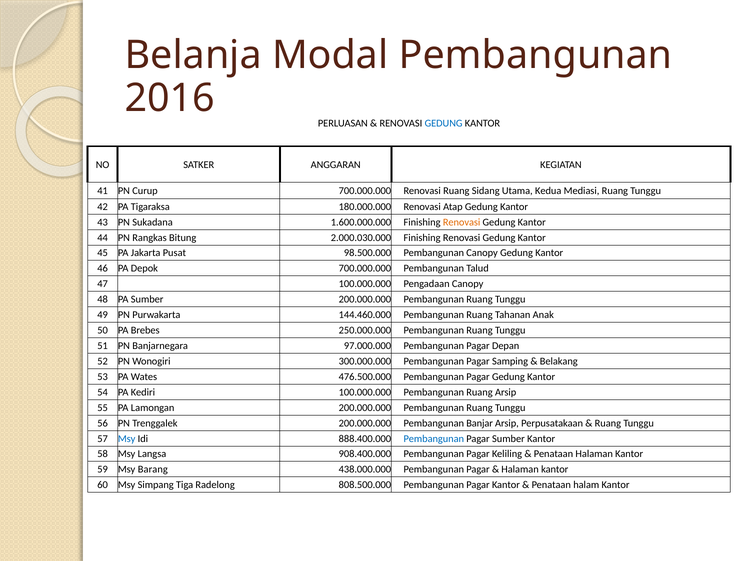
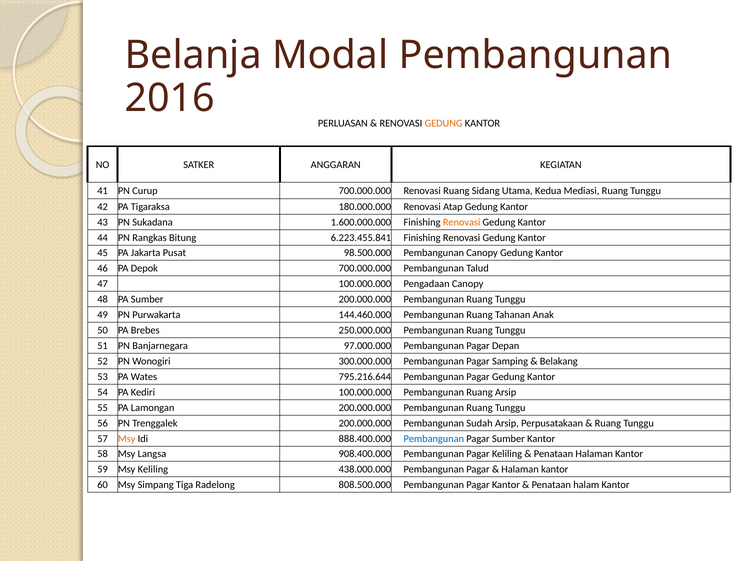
GEDUNG at (444, 123) colour: blue -> orange
2.000.030.000: 2.000.030.000 -> 6.223.455.841
476.500.000: 476.500.000 -> 795.216.644
Banjar: Banjar -> Sudah
Msy at (127, 439) colour: blue -> orange
Msy Barang: Barang -> Keliling
